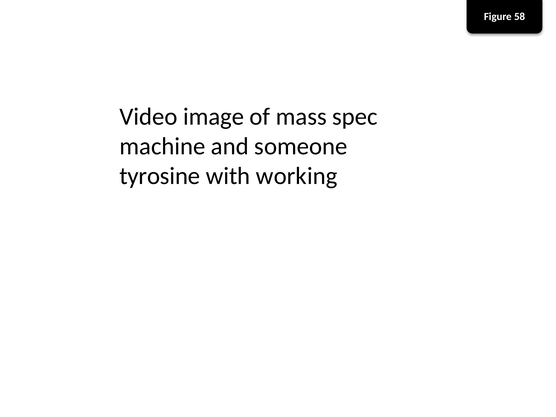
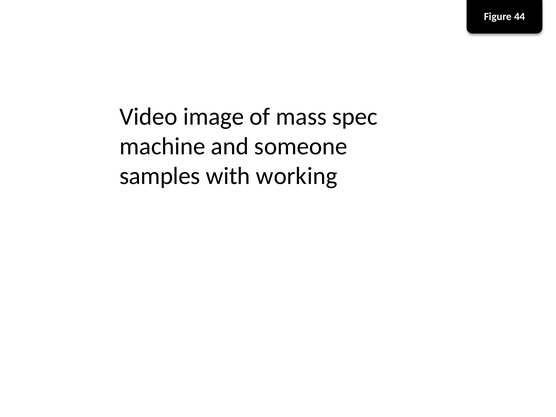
58: 58 -> 44
tyrosine: tyrosine -> samples
